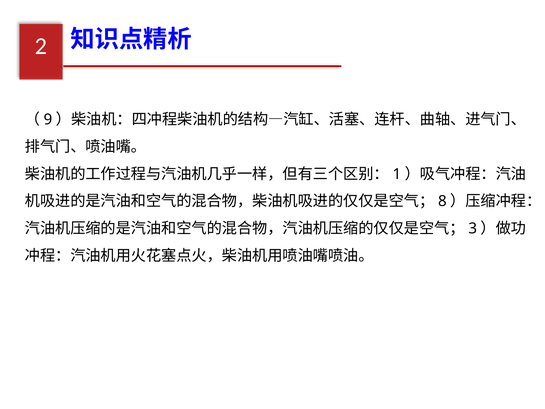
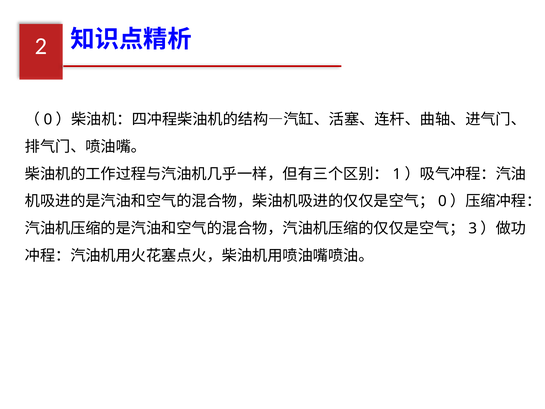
9 at (48, 119): 9 -> 0
8 at (442, 201): 8 -> 0
